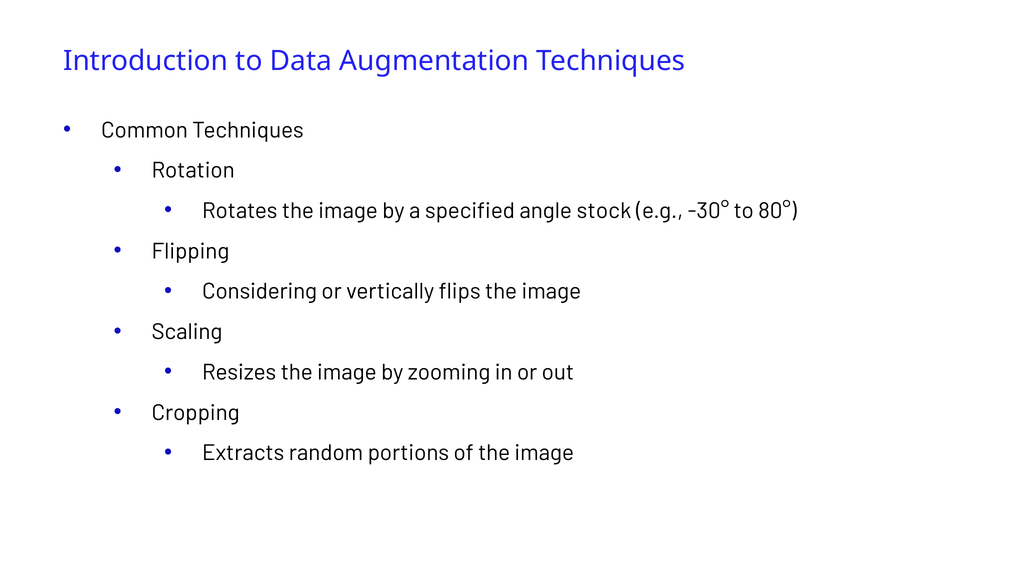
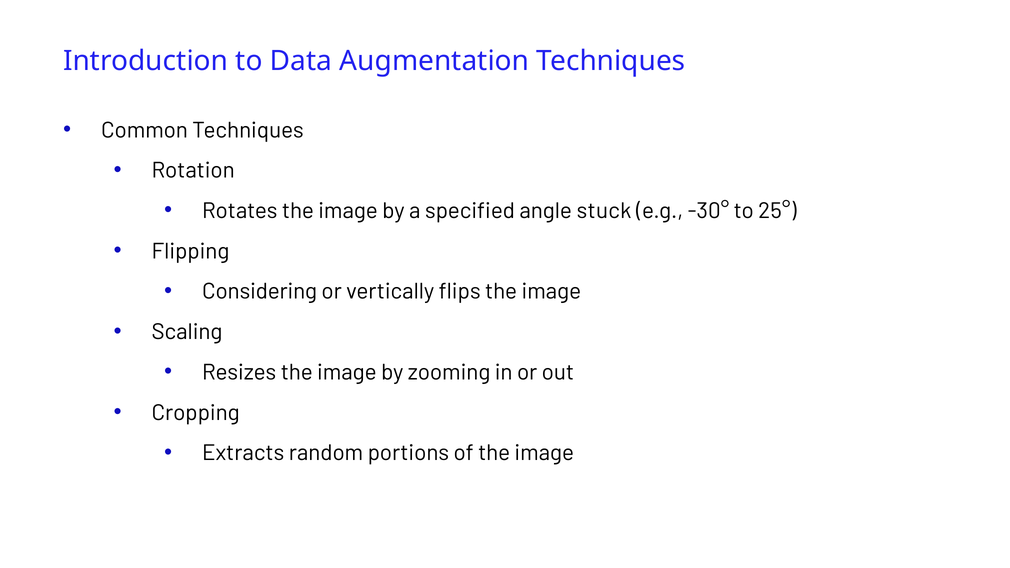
stock: stock -> stuck
80°: 80° -> 25°
